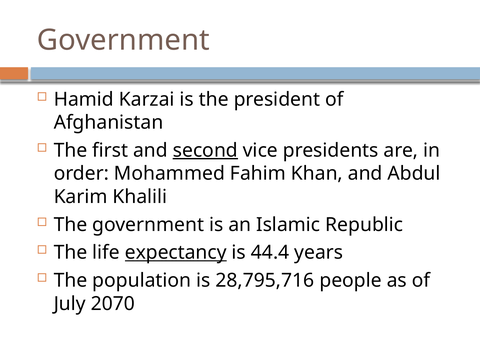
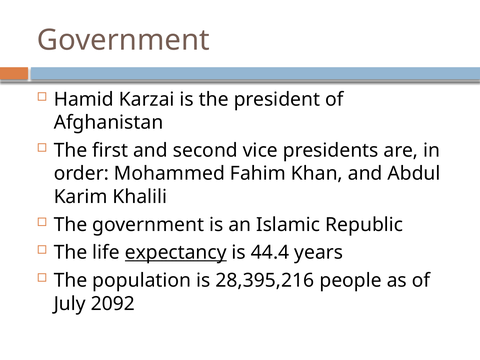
second underline: present -> none
28,795,716: 28,795,716 -> 28,395,216
2070: 2070 -> 2092
